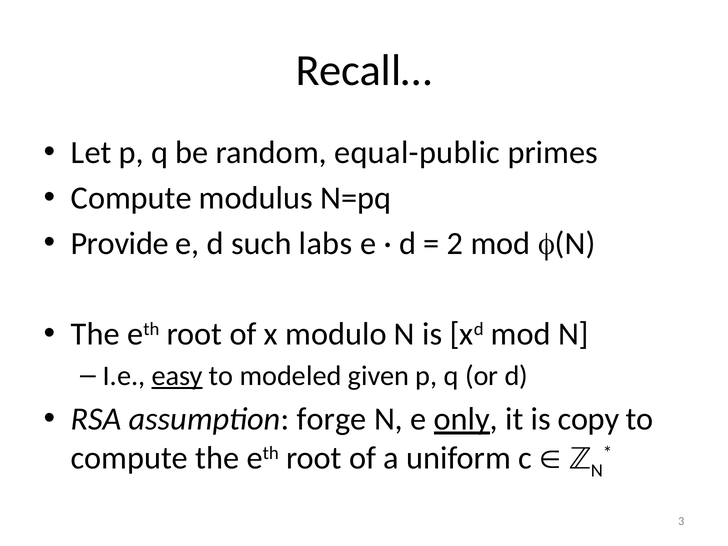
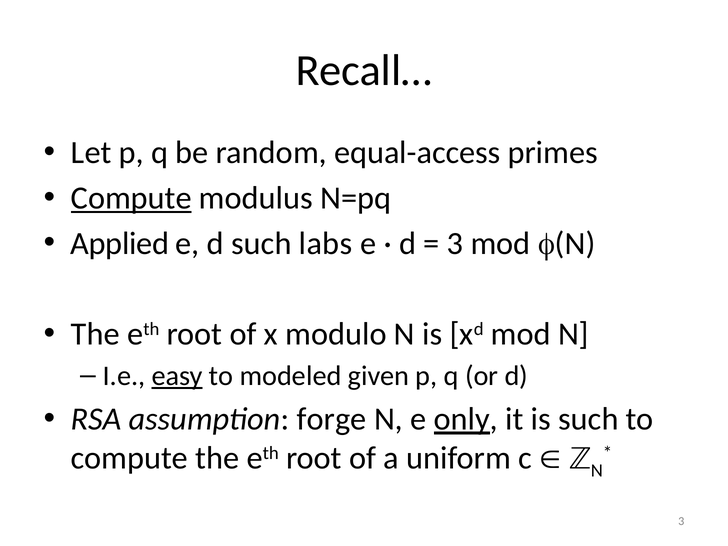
equal-public: equal-public -> equal-access
Compute at (131, 198) underline: none -> present
Provide: Provide -> Applied
2 at (455, 243): 2 -> 3
is copy: copy -> such
